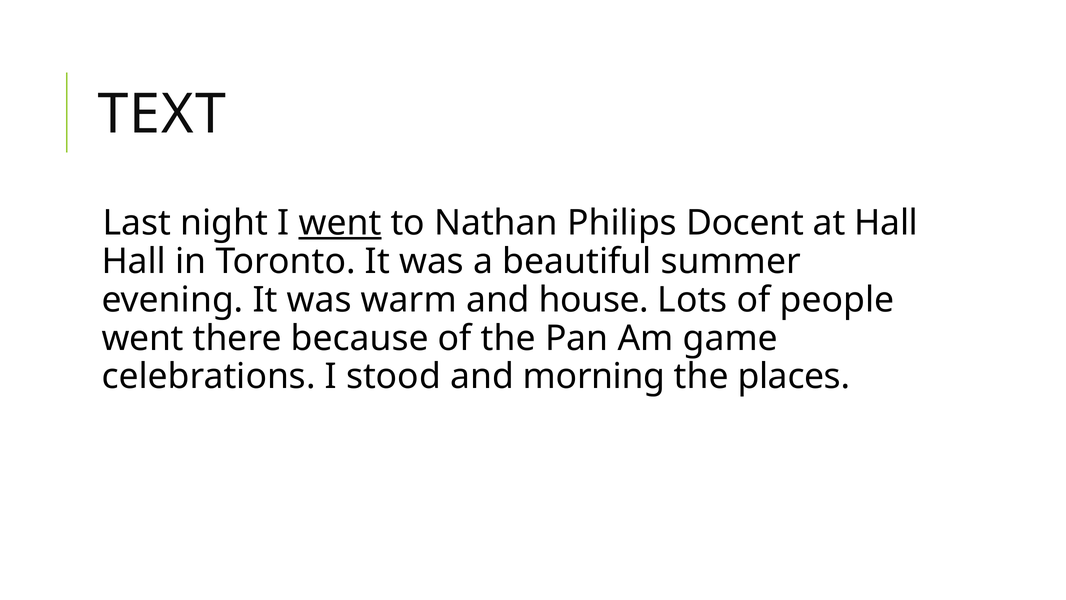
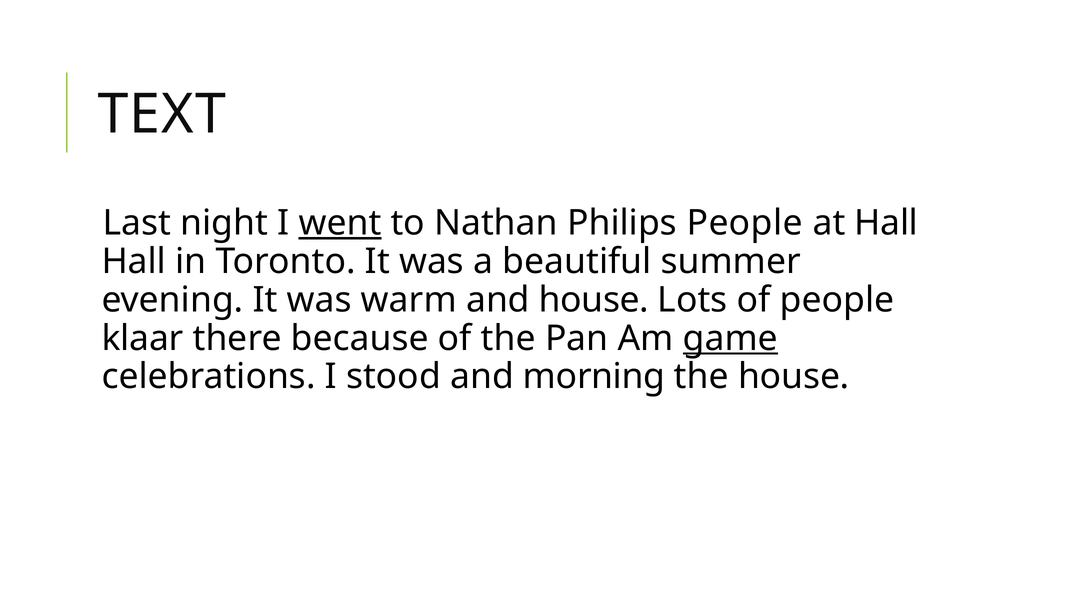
Philips Docent: Docent -> People
went at (143, 338): went -> klaar
game underline: none -> present
the places: places -> house
